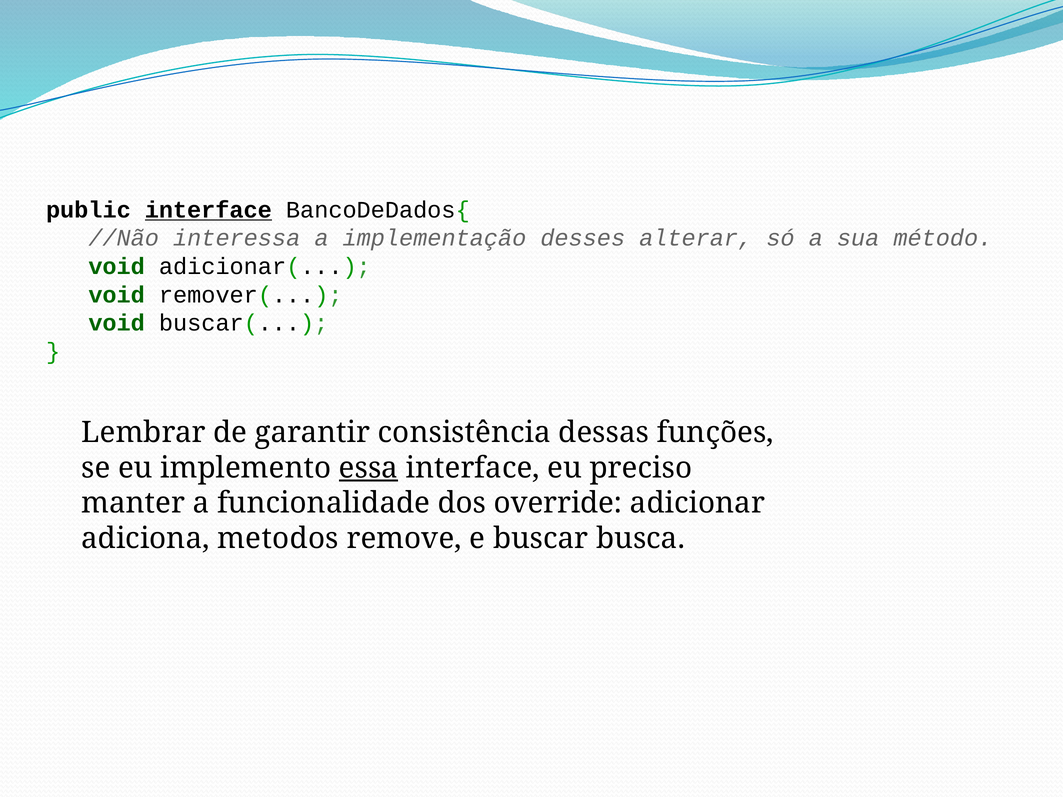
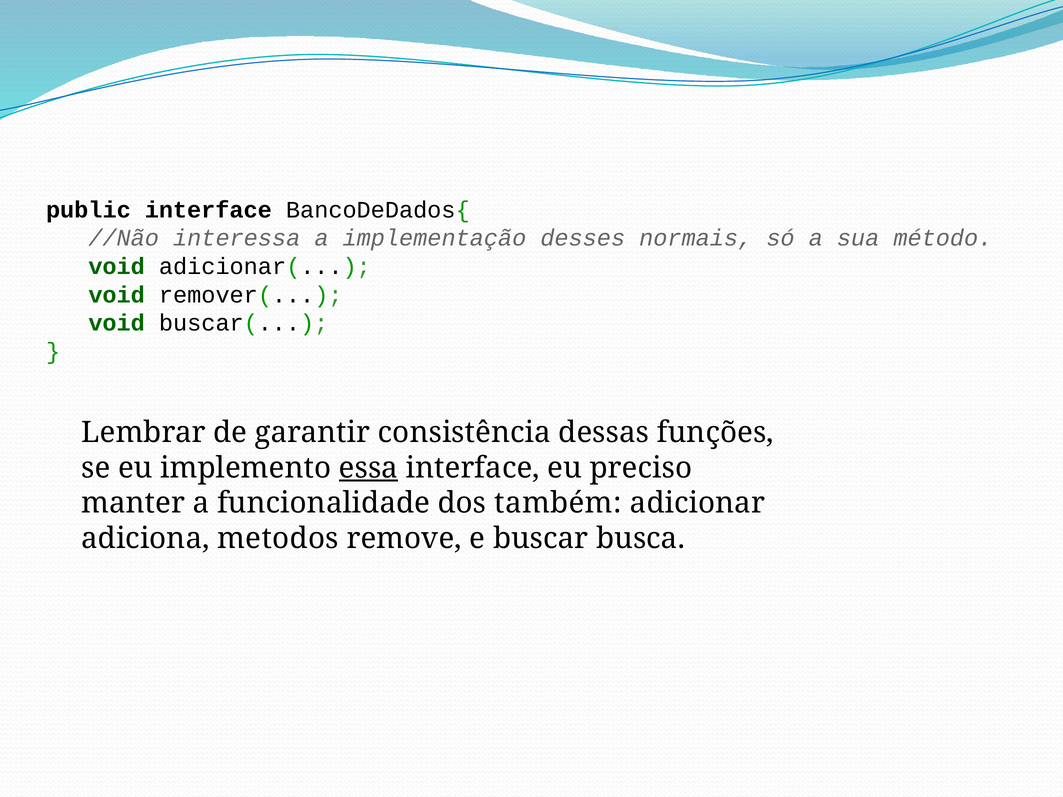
interface at (208, 210) underline: present -> none
alterar: alterar -> normais
override: override -> também
